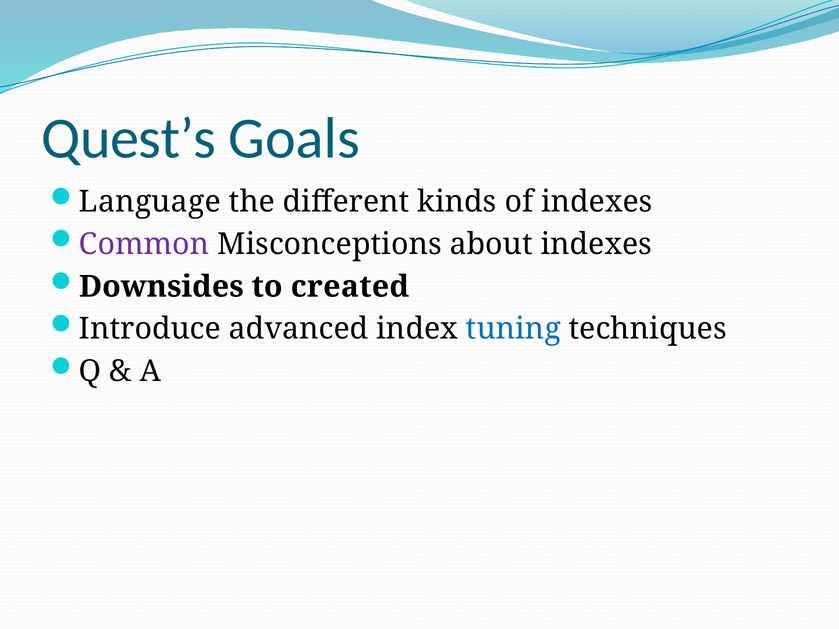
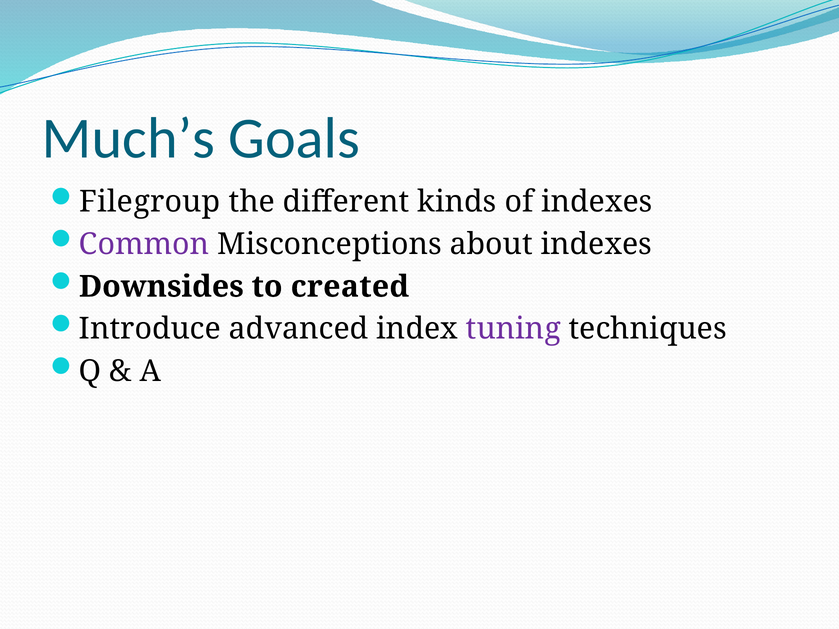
Quest’s: Quest’s -> Much’s
Language: Language -> Filegroup
tuning colour: blue -> purple
